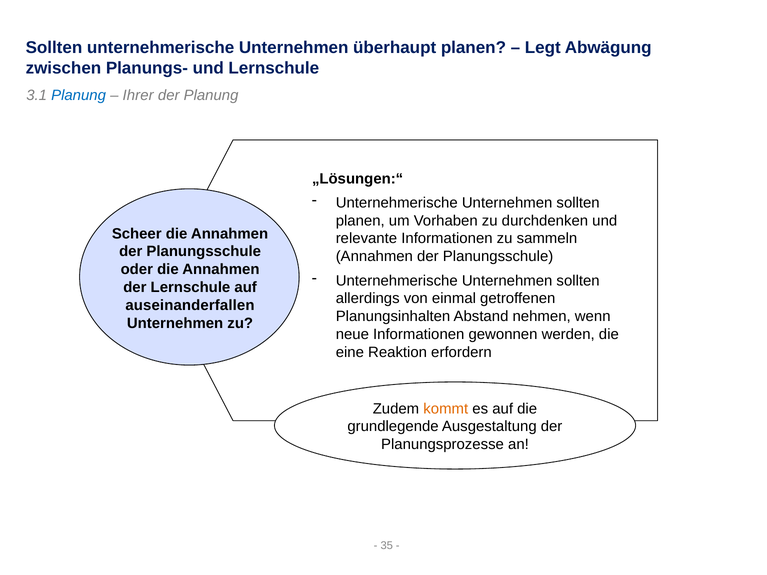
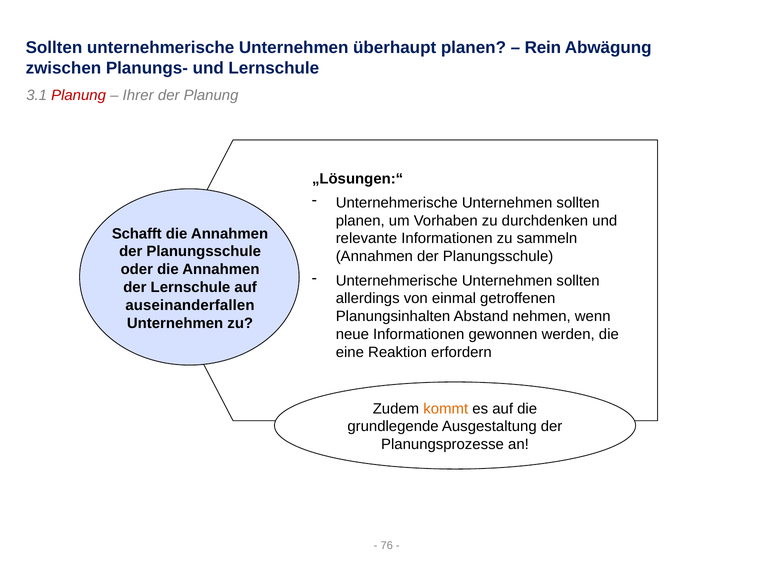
Legt: Legt -> Rein
Planung at (79, 95) colour: blue -> red
Scheer: Scheer -> Schafft
35: 35 -> 76
